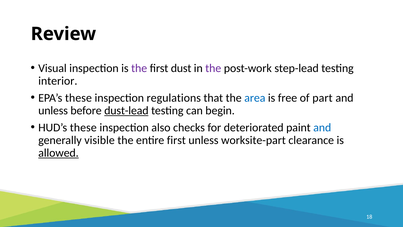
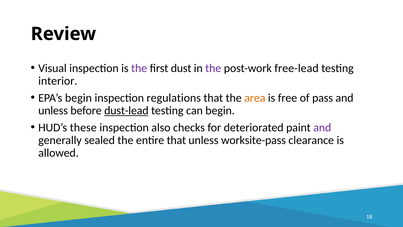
step-lead: step-lead -> free-lead
EPA’s these: these -> begin
area colour: blue -> orange
part: part -> pass
and at (322, 127) colour: blue -> purple
visible: visible -> sealed
entire first: first -> that
worksite-part: worksite-part -> worksite-pass
allowed underline: present -> none
